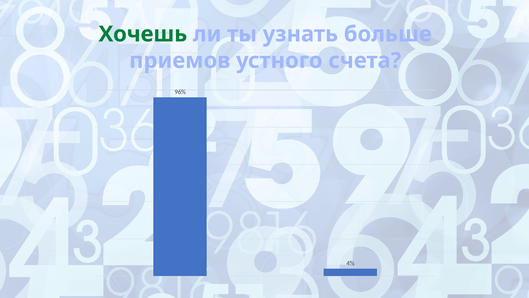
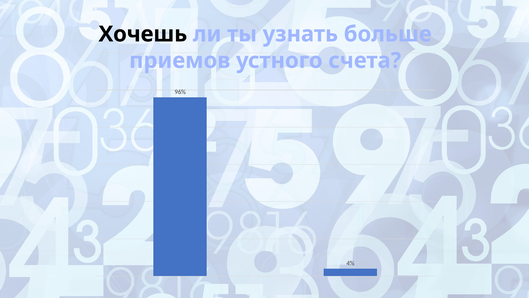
Хочешь colour: green -> black
